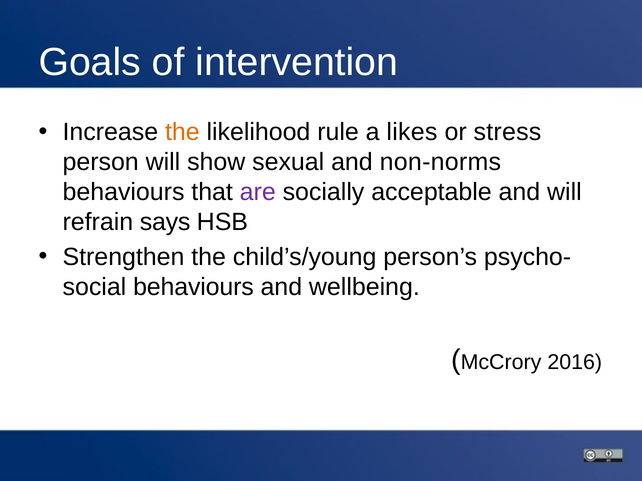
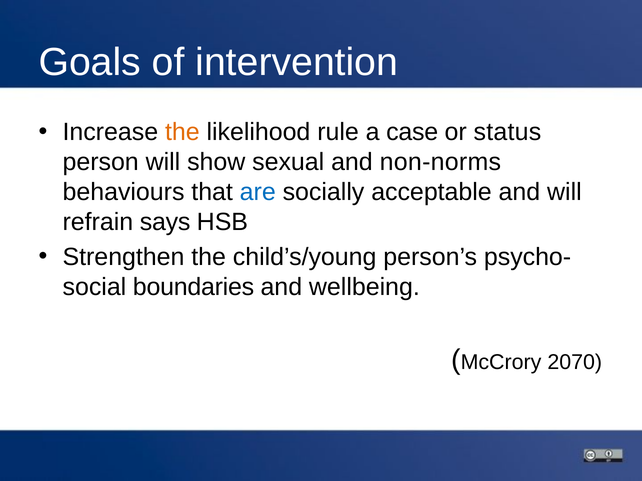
likes: likes -> case
stress: stress -> status
are colour: purple -> blue
behaviours at (193, 287): behaviours -> boundaries
2016: 2016 -> 2070
